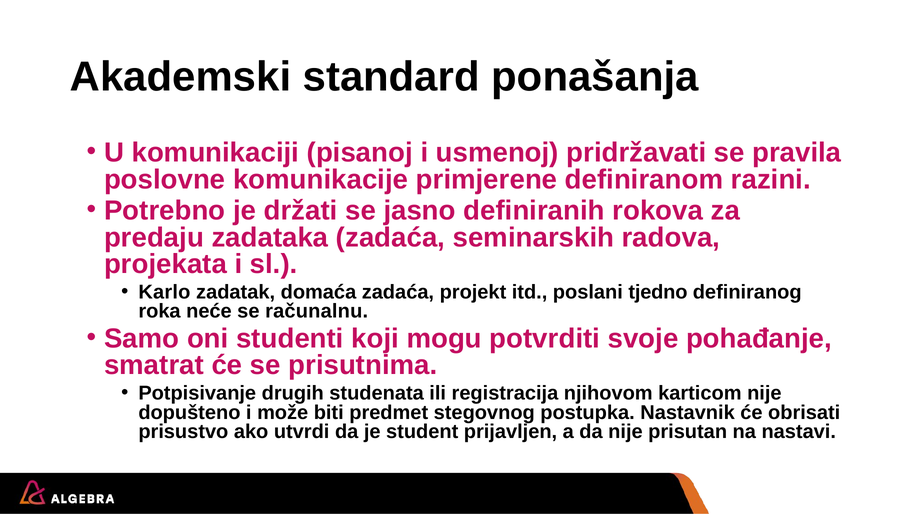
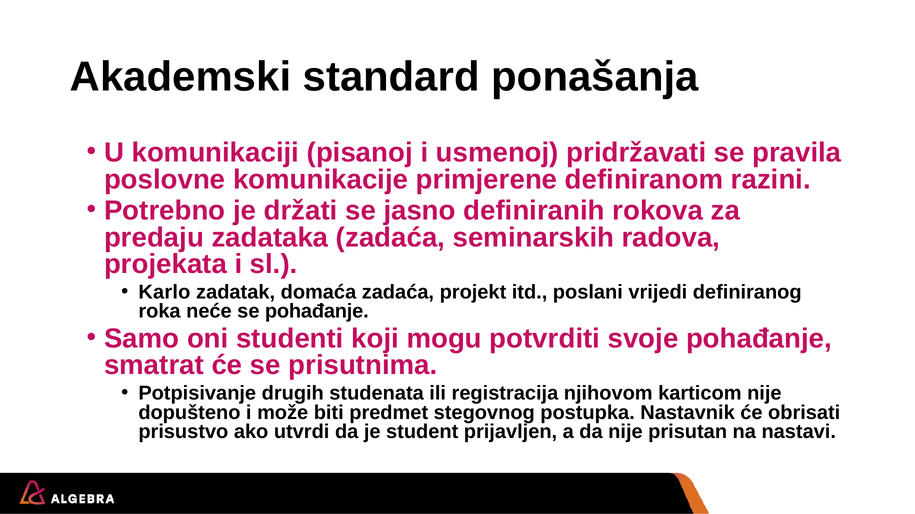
tjedno: tjedno -> vrijedi
se računalnu: računalnu -> pohađanje
